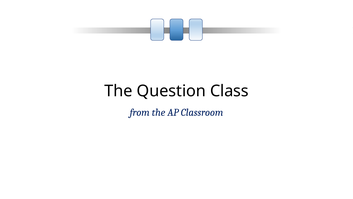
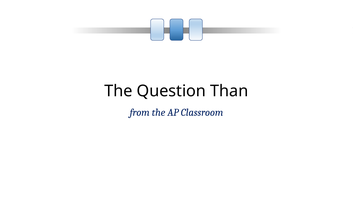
Class: Class -> Than
